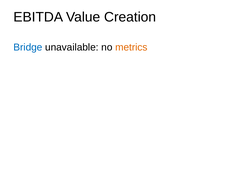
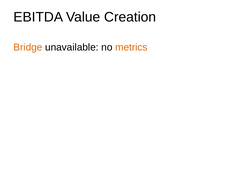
Bridge colour: blue -> orange
